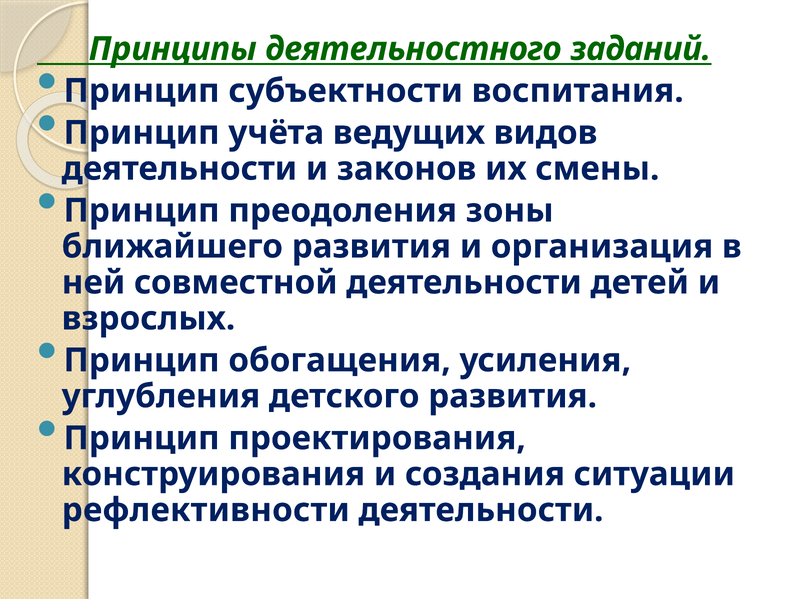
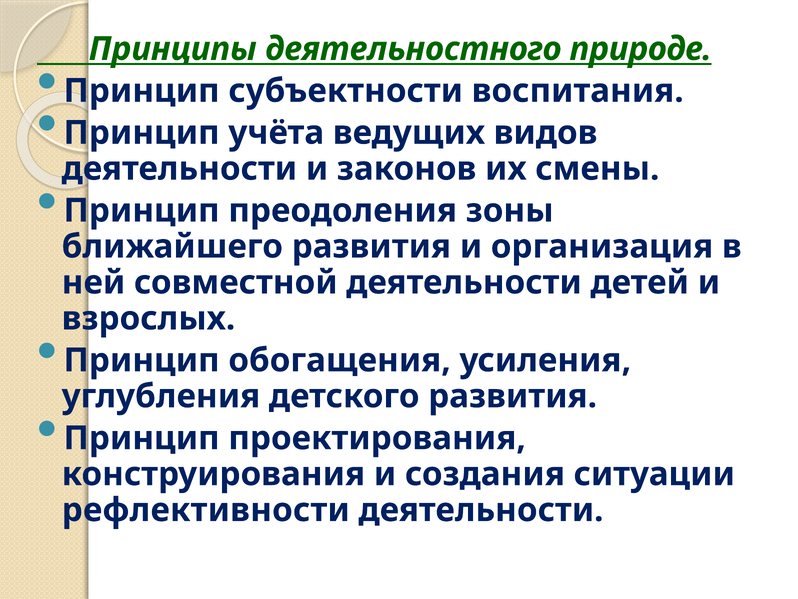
заданий: заданий -> природе
